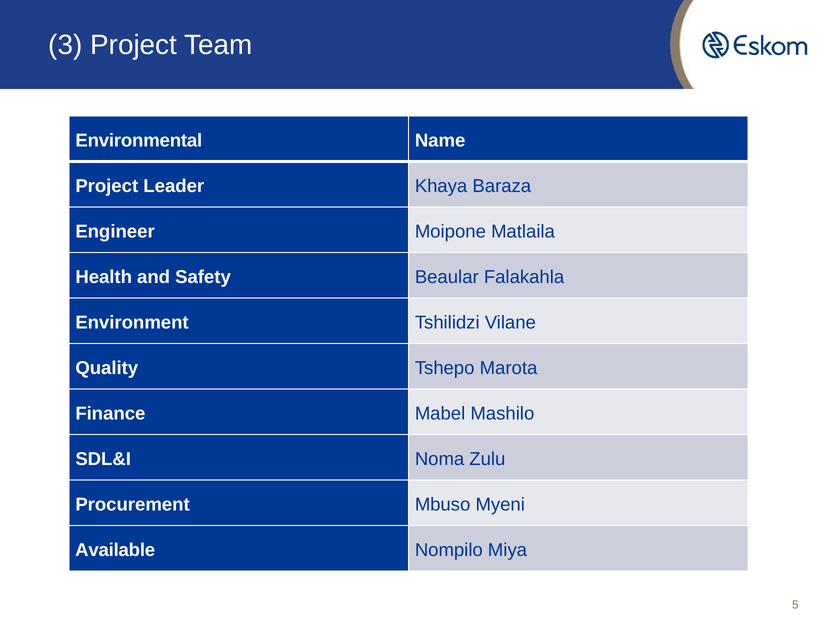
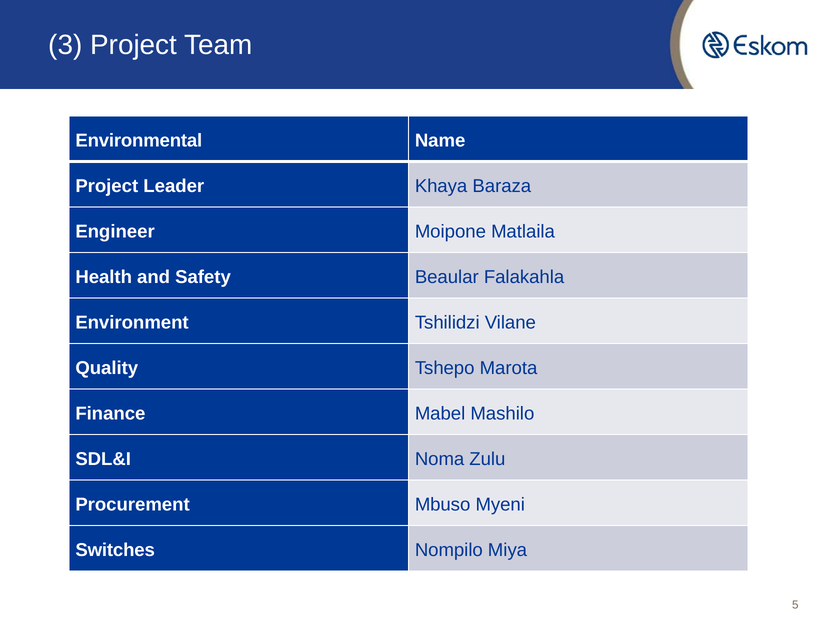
Available: Available -> Switches
